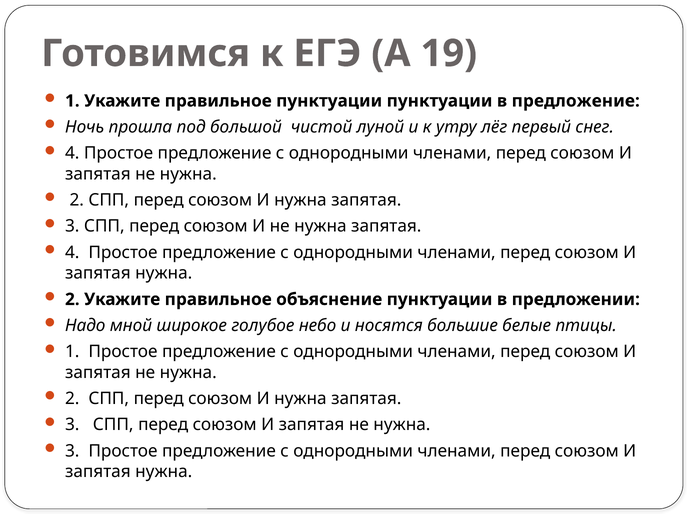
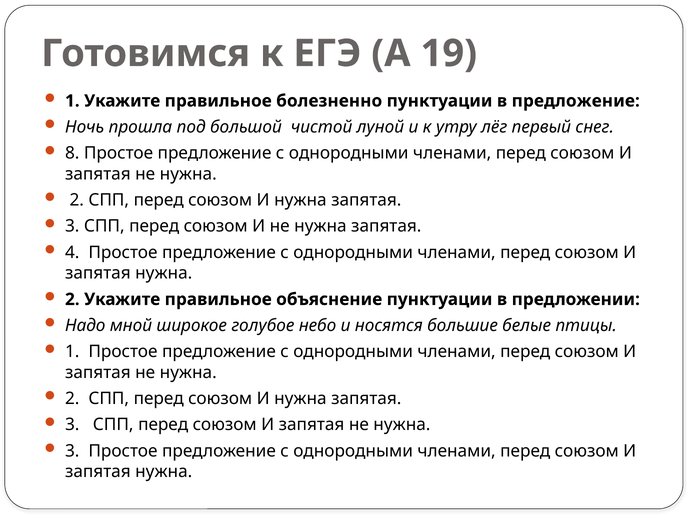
правильное пунктуации: пунктуации -> болезненно
4 at (72, 153): 4 -> 8
